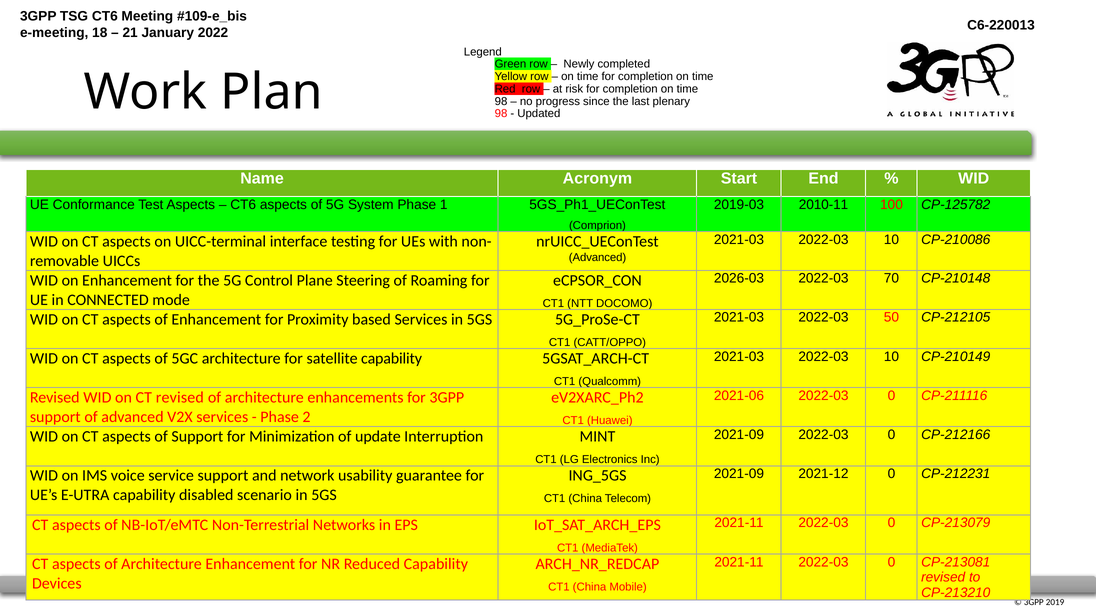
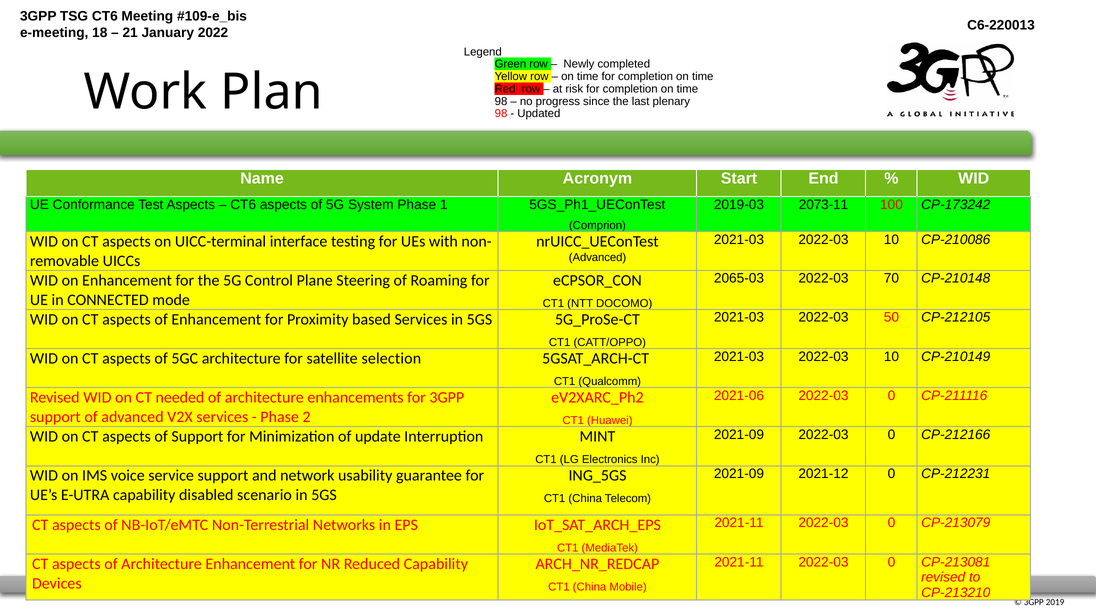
2010-11: 2010-11 -> 2073-11
CP-125782: CP-125782 -> CP-173242
2026-03: 2026-03 -> 2065-03
satellite capability: capability -> selection
CT revised: revised -> needed
